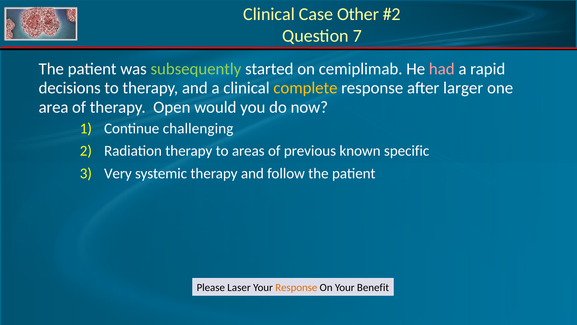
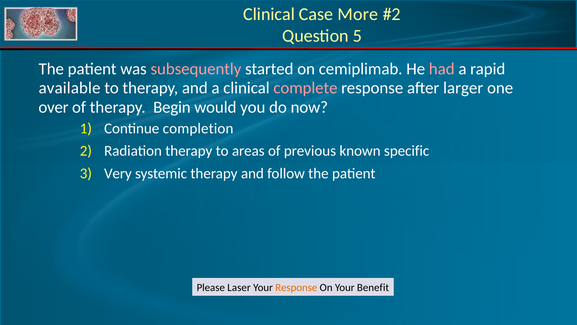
Other: Other -> More
7: 7 -> 5
subsequently colour: light green -> pink
decisions: decisions -> available
complete colour: yellow -> pink
area: area -> over
Open: Open -> Begin
challenging: challenging -> completion
